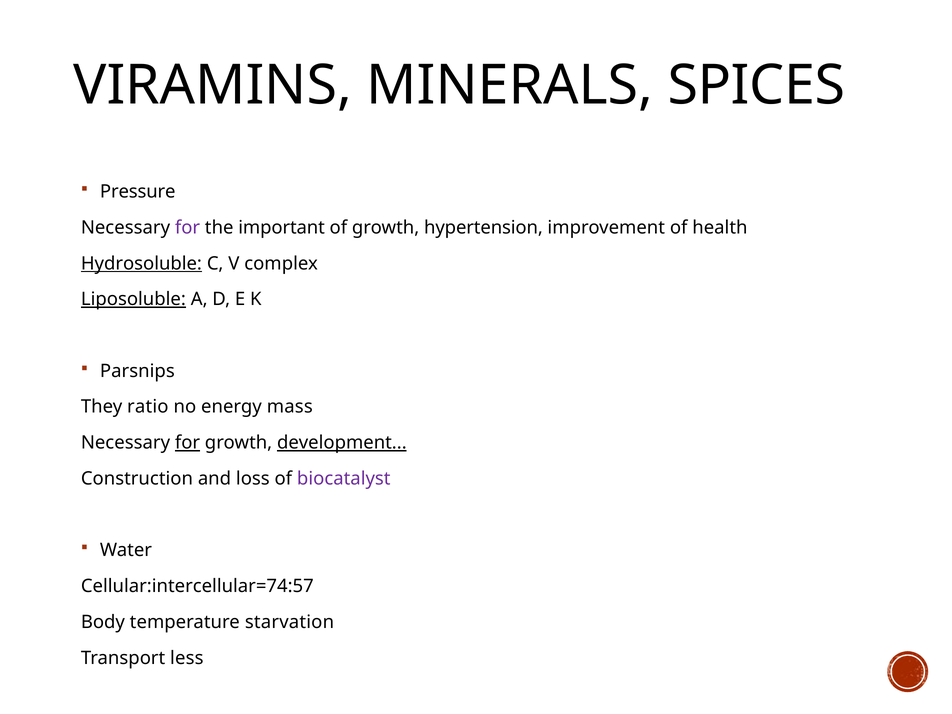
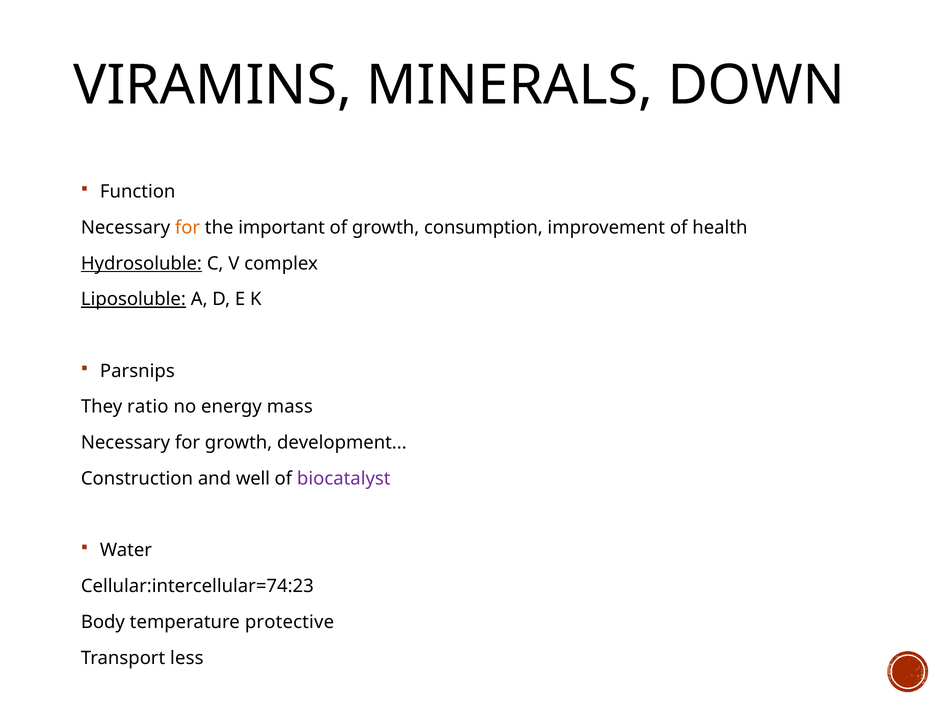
SPICES: SPICES -> DOWN
Pressure: Pressure -> Function
for at (187, 228) colour: purple -> orange
hypertension: hypertension -> consumption
for at (187, 443) underline: present -> none
development underline: present -> none
loss: loss -> well
Cellular:intercellular=74:57: Cellular:intercellular=74:57 -> Cellular:intercellular=74:23
starvation: starvation -> protective
